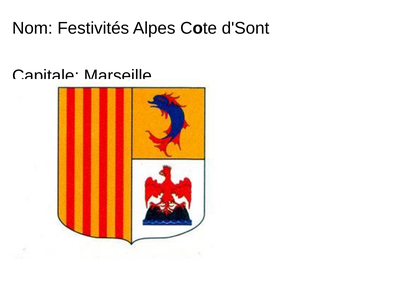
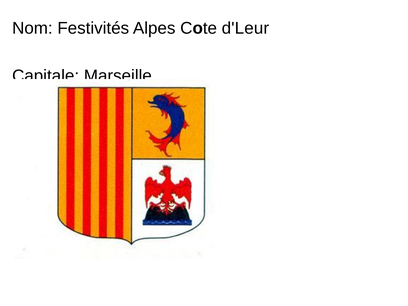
d'Sont: d'Sont -> d'Leur
